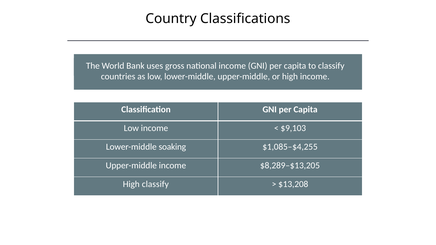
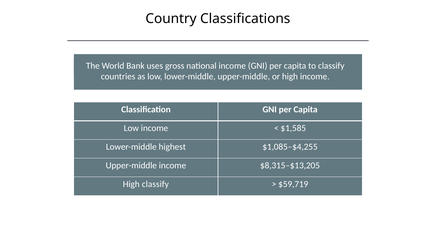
$9,103: $9,103 -> $1,585
soaking: soaking -> highest
$8,289–$13,205: $8,289–$13,205 -> $8,315–$13,205
$13,208: $13,208 -> $59,719
